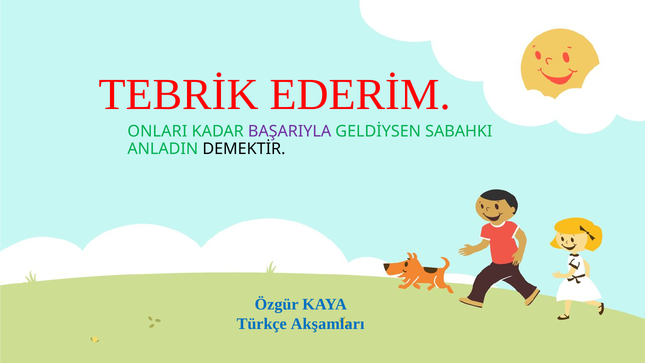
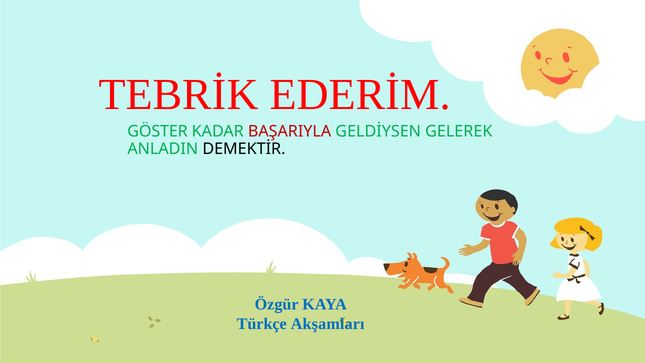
ONLARI: ONLARI -> GÖSTER
BAŞARIYLA colour: purple -> red
SABAHKI: SABAHKI -> GELEREK
